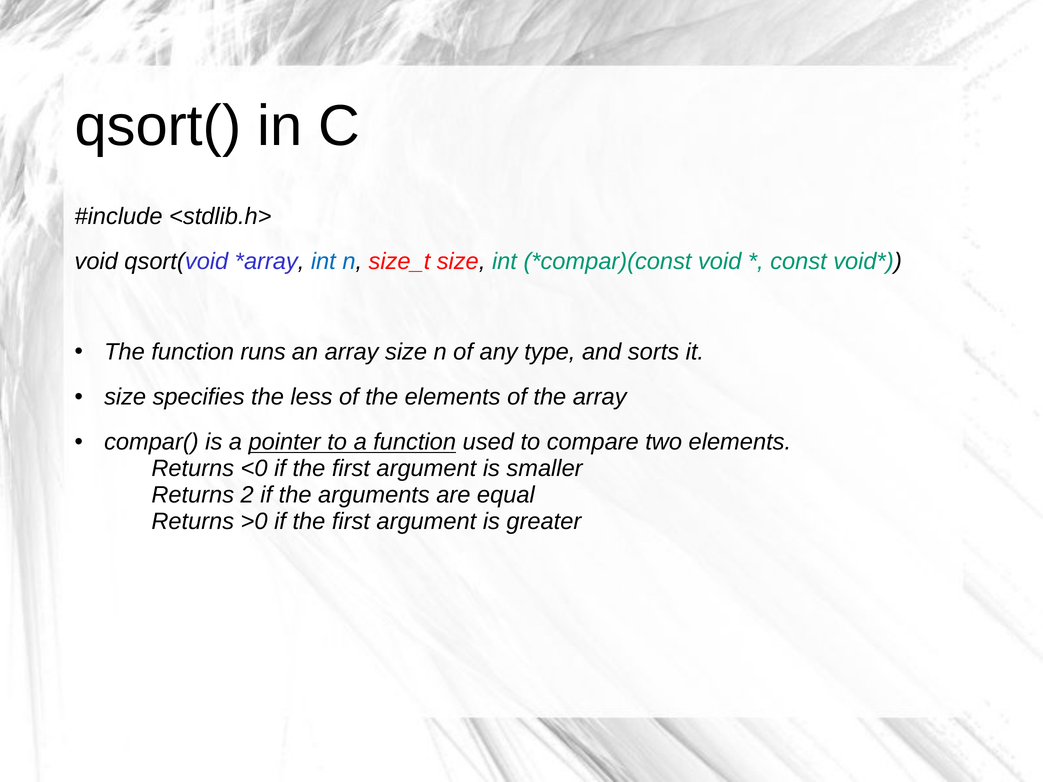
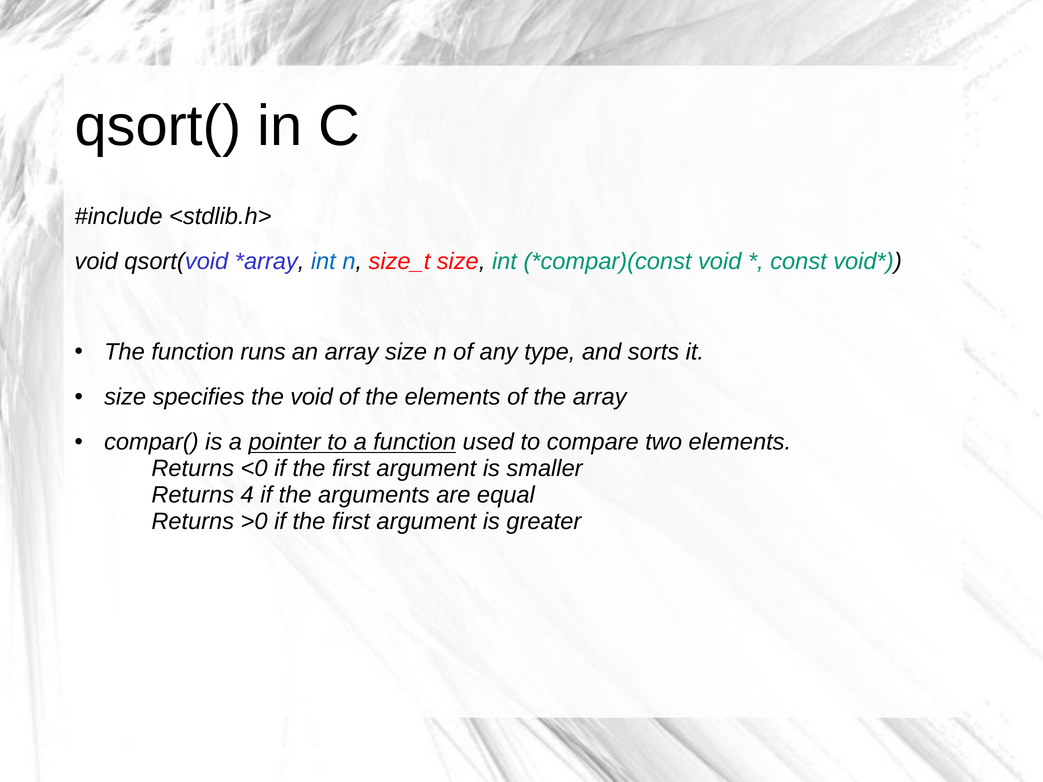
the less: less -> void
2: 2 -> 4
